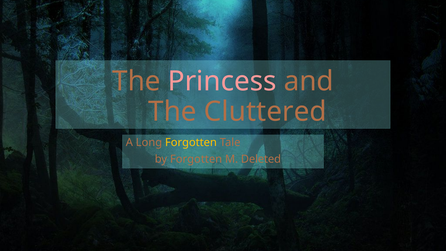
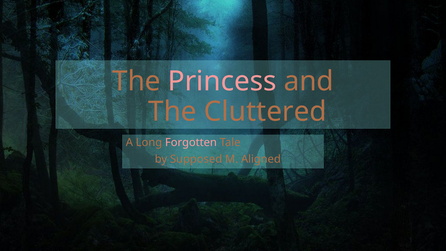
Forgotten at (191, 143) colour: yellow -> pink
by Forgotten: Forgotten -> Supposed
Deleted: Deleted -> Aligned
